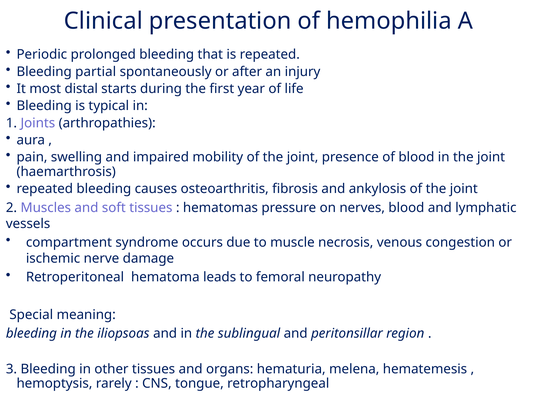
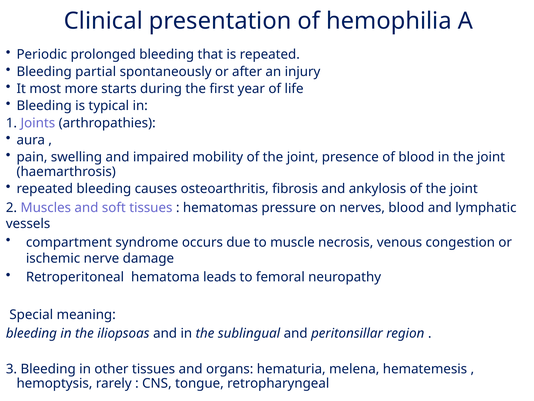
distal: distal -> more
